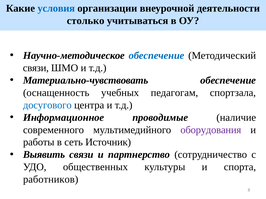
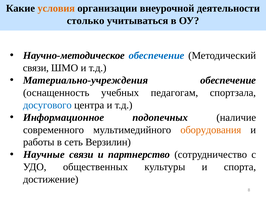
условия colour: blue -> orange
Материально-чувствовать: Материально-чувствовать -> Материально-учреждения
проводимые: проводимые -> подопечных
оборудования colour: purple -> orange
Источник: Источник -> Верзилин
Выявить: Выявить -> Научные
работников: работников -> достижение
